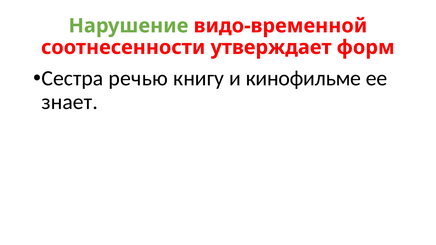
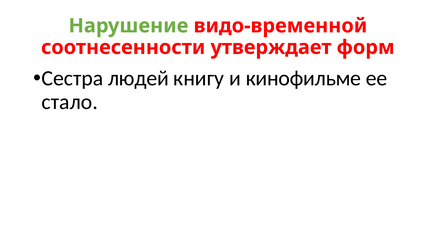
речью: речью -> людей
знает: знает -> стало
